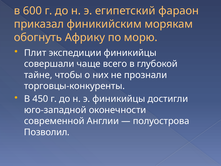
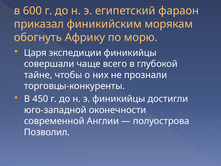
Плит: Плит -> Царя
